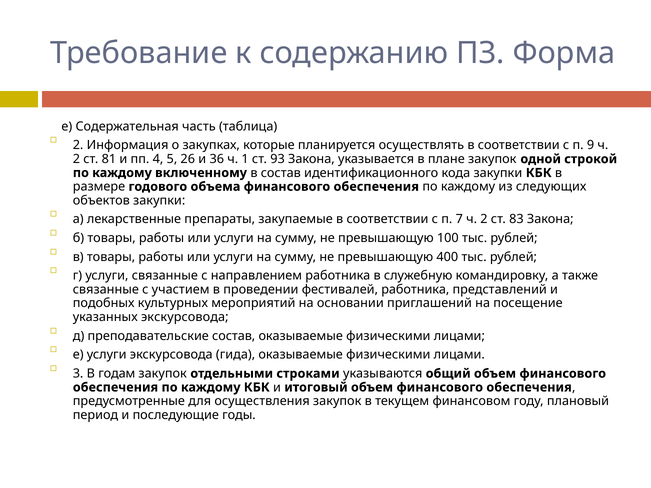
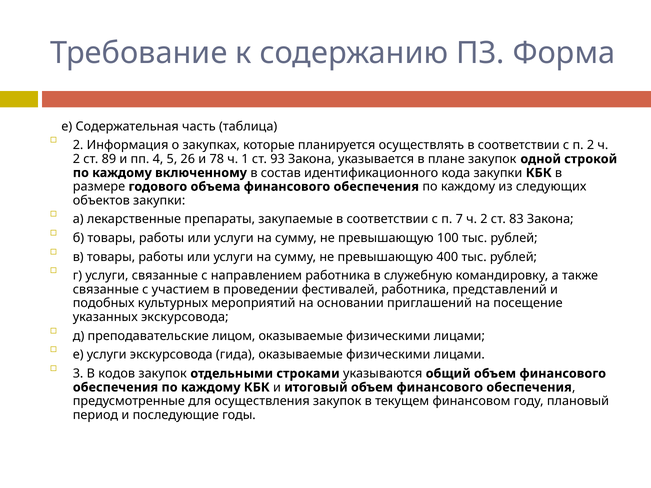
п 9: 9 -> 2
81: 81 -> 89
36: 36 -> 78
преподавательские состав: состав -> лицом
годам: годам -> кодов
